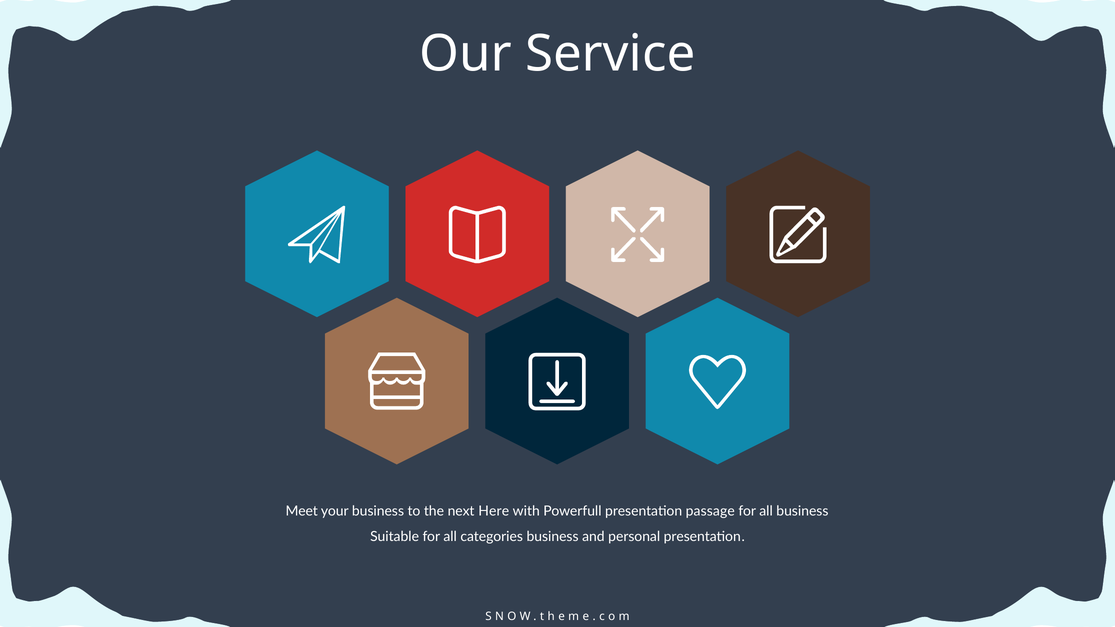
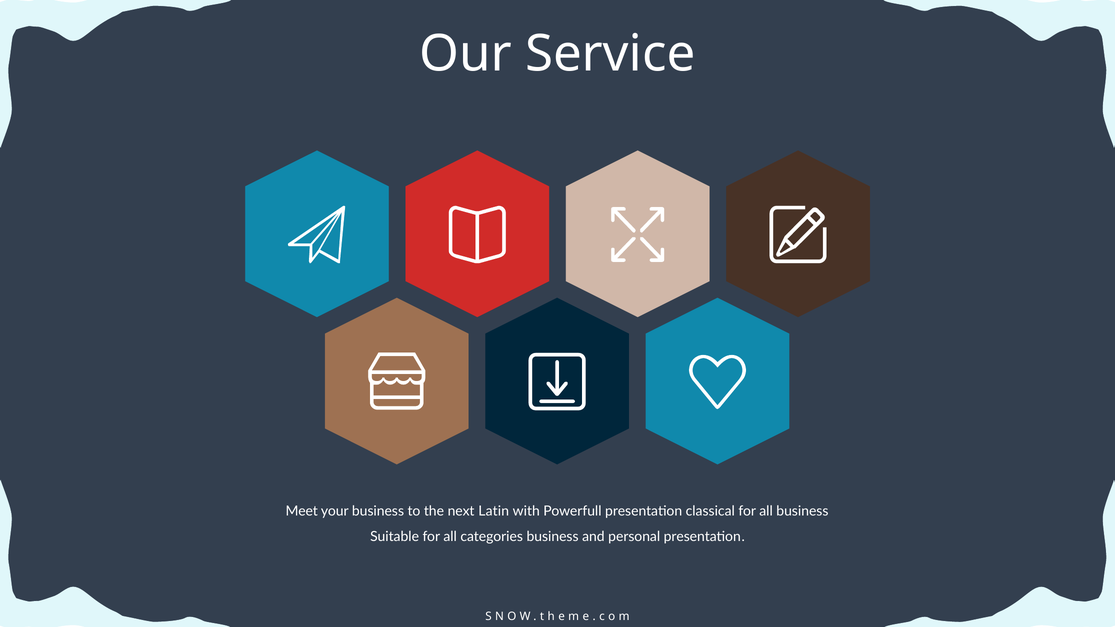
Here: Here -> Latin
passage: passage -> classical
